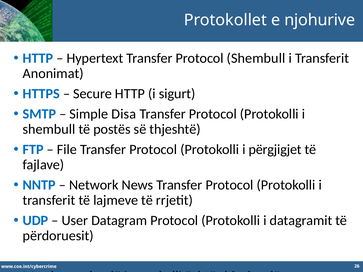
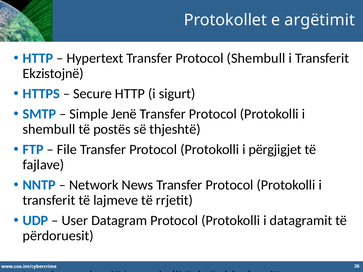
njohurive: njohurive -> argëtimit
Anonimat: Anonimat -> Ekzistojnë
Disa: Disa -> Jenë
